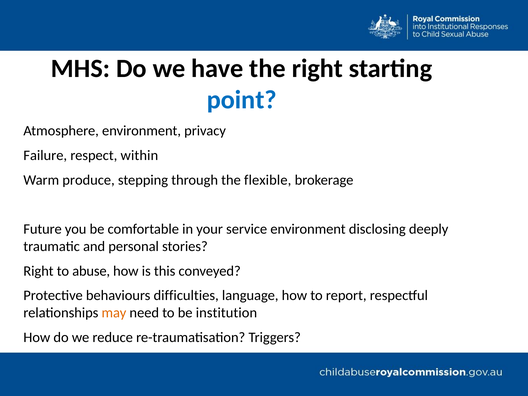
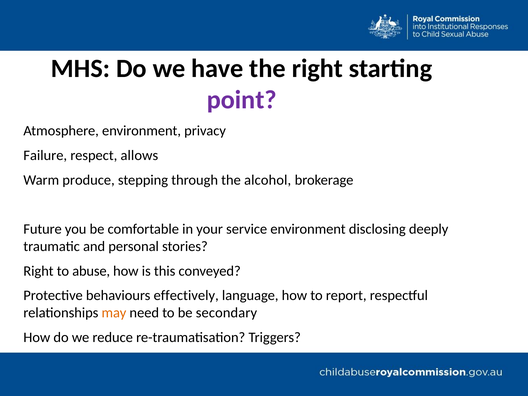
point colour: blue -> purple
within: within -> allows
flexible: flexible -> alcohol
difficulties: difficulties -> effectively
institution: institution -> secondary
